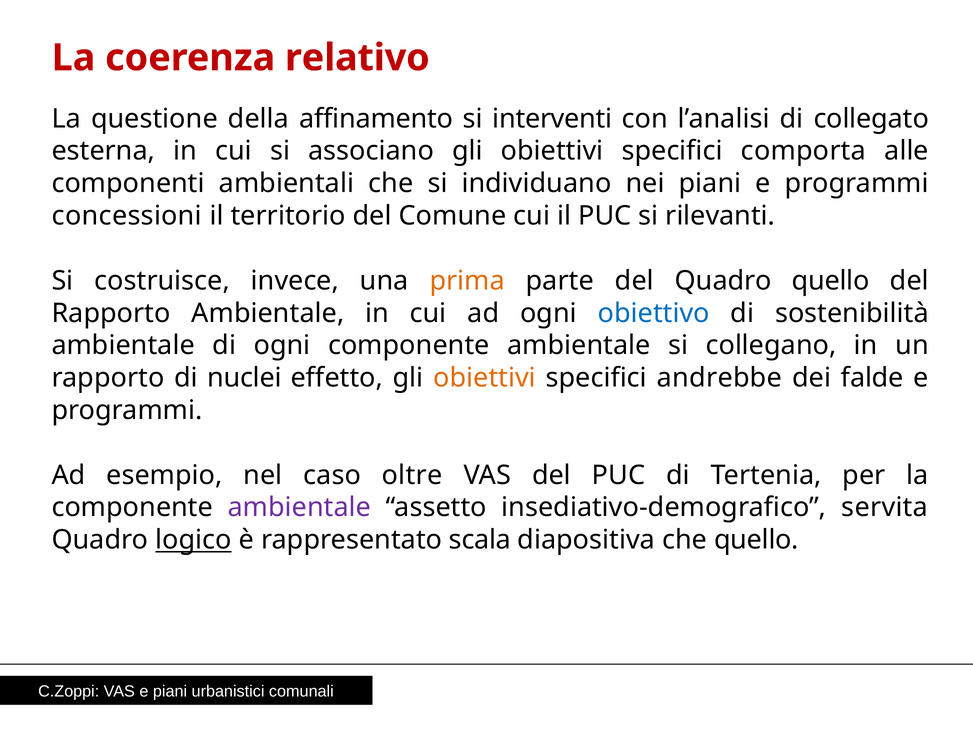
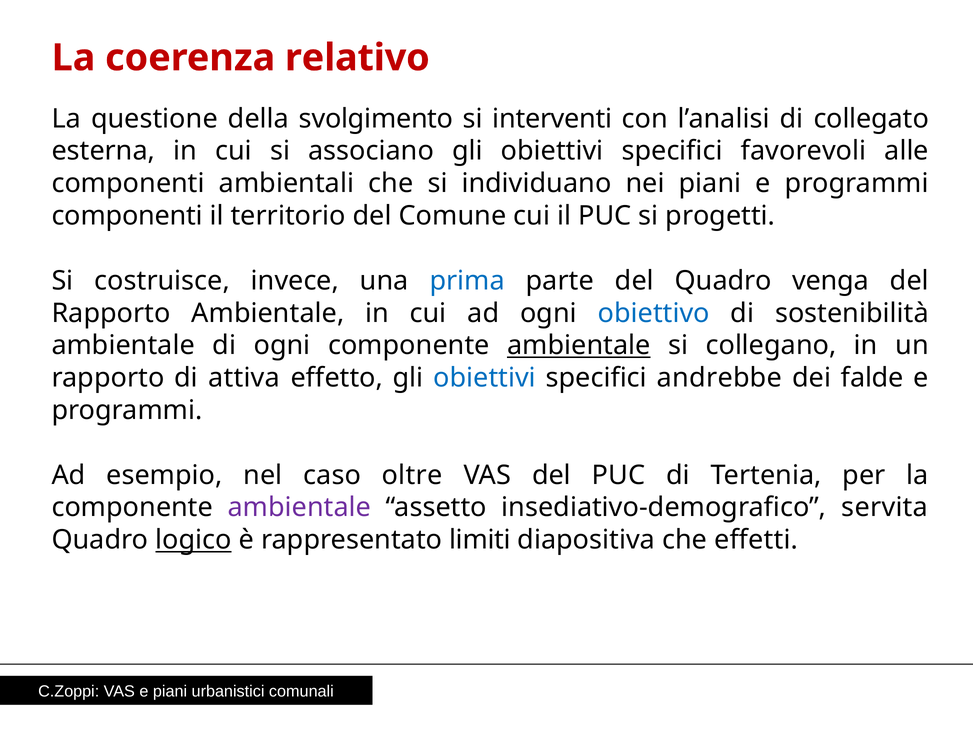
affinamento: affinamento -> svolgimento
comporta: comporta -> favorevoli
concessioni at (127, 216): concessioni -> componenti
rilevanti: rilevanti -> progetti
prima colour: orange -> blue
Quadro quello: quello -> venga
ambientale at (579, 346) underline: none -> present
nuclei: nuclei -> attiva
obiettivi at (485, 378) colour: orange -> blue
scala: scala -> limiti
che quello: quello -> effetti
